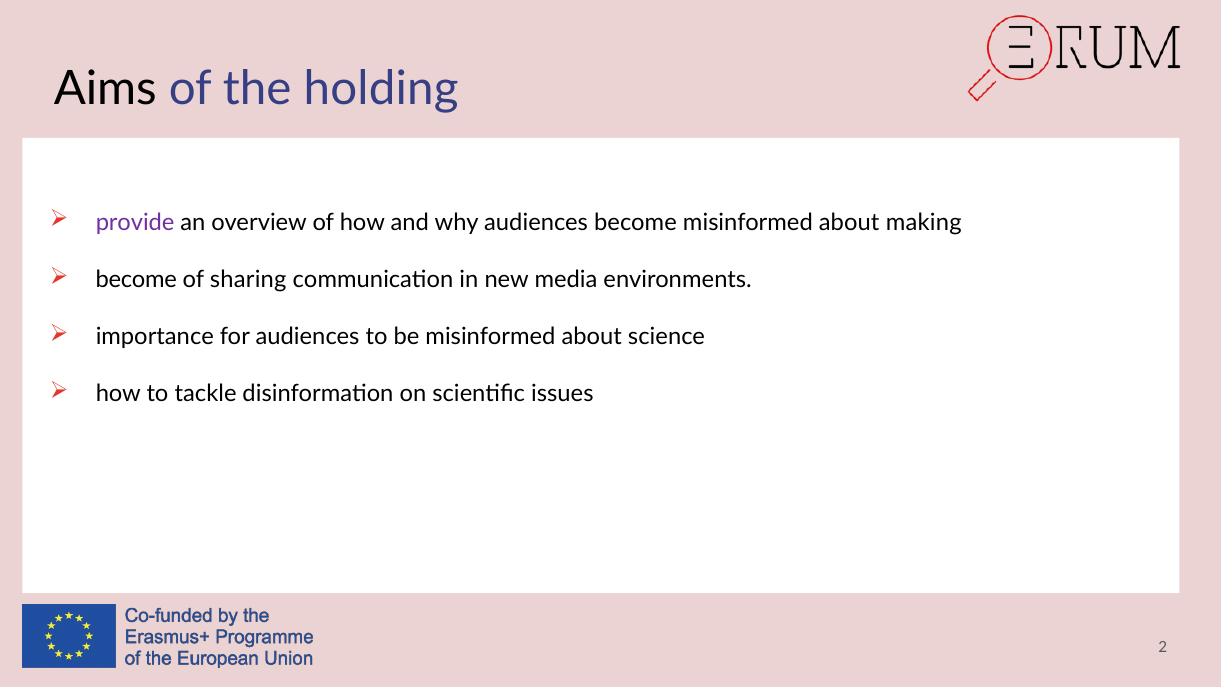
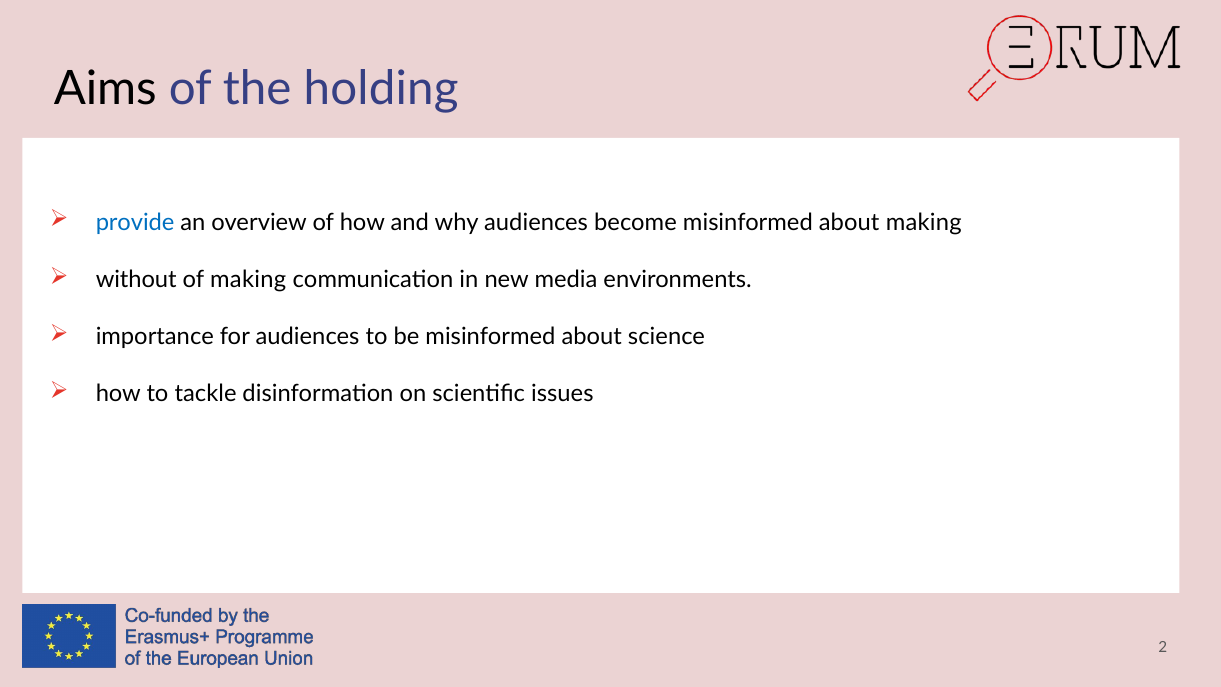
provide colour: purple -> blue
become at (136, 280): become -> without
of sharing: sharing -> making
